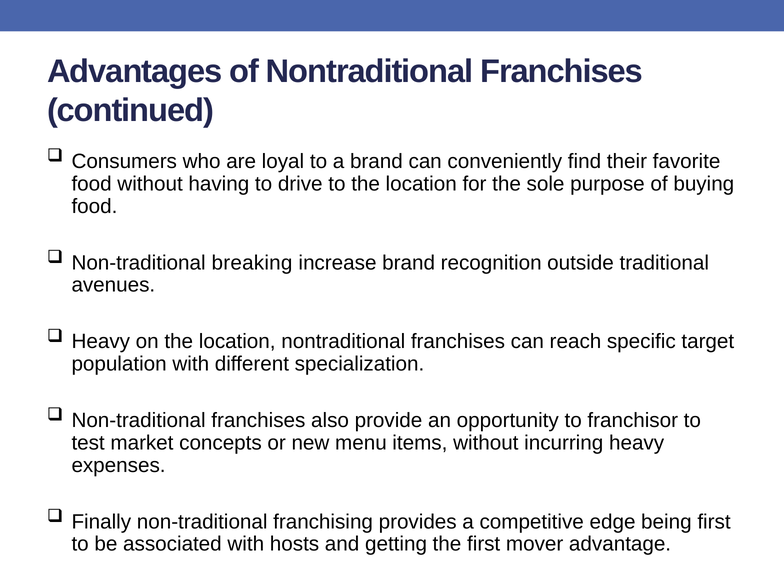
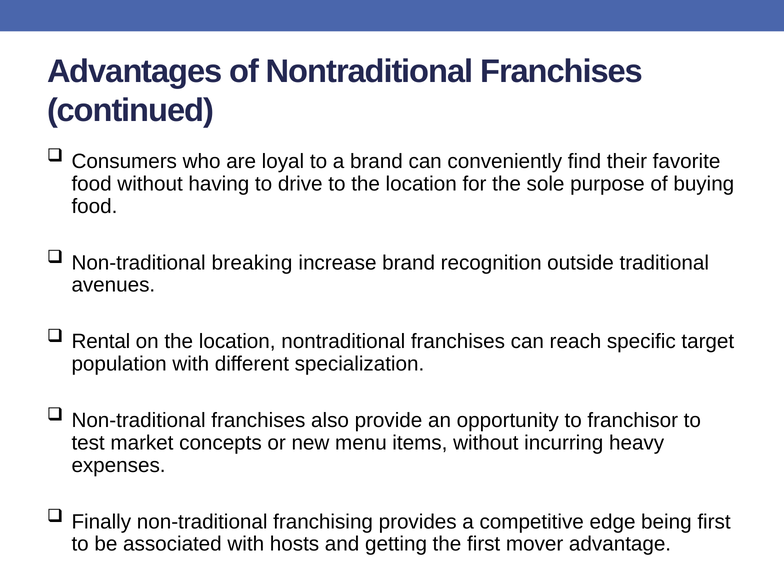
Heavy at (101, 342): Heavy -> Rental
